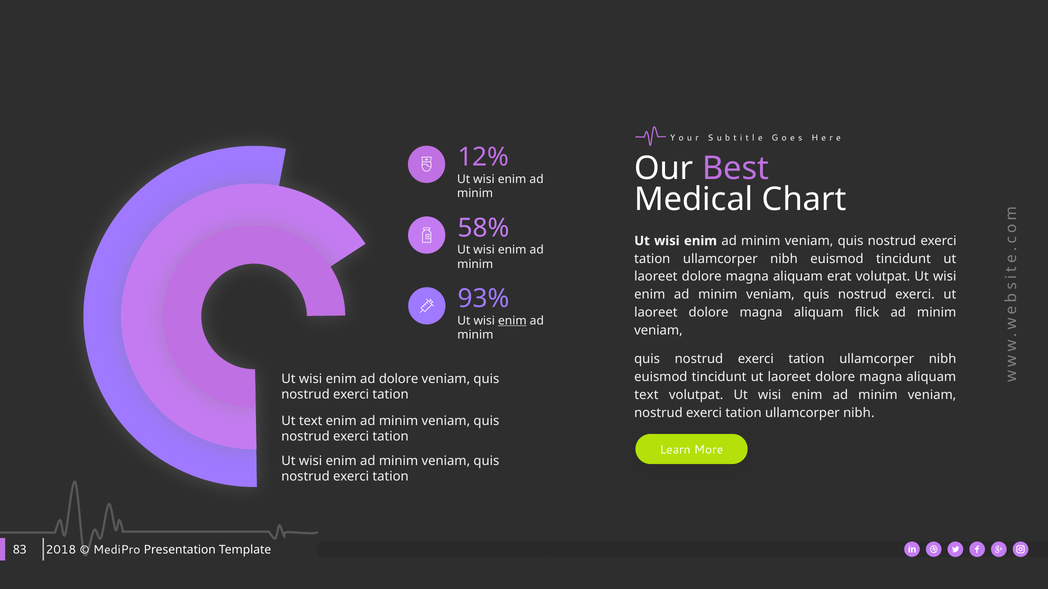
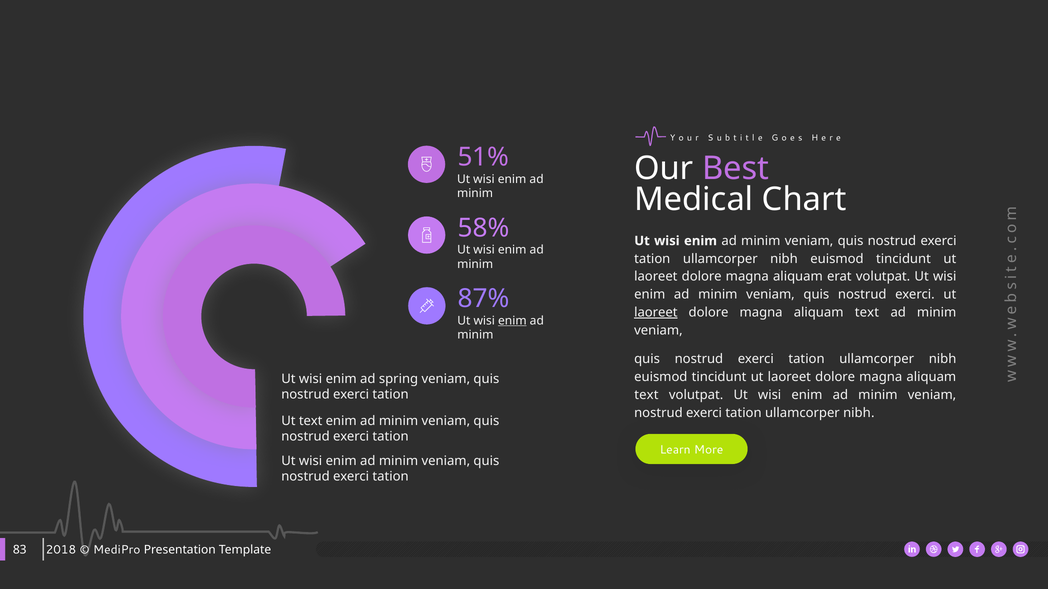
12%: 12% -> 51%
93%: 93% -> 87%
laoreet at (656, 313) underline: none -> present
flick at (867, 313): flick -> text
ad dolore: dolore -> spring
